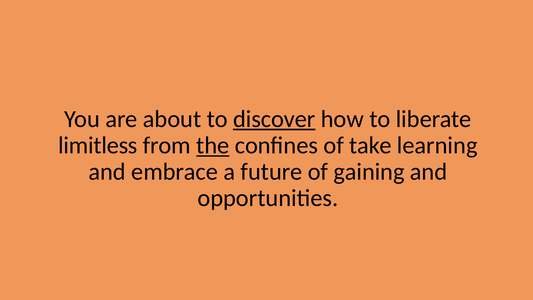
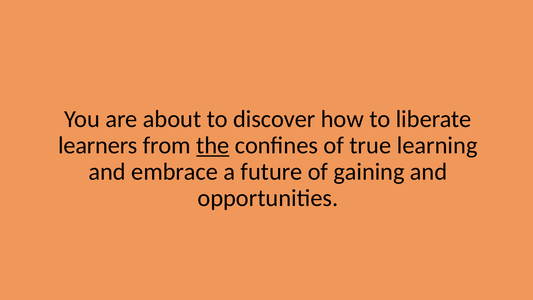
discover underline: present -> none
limitless: limitless -> learners
take: take -> true
